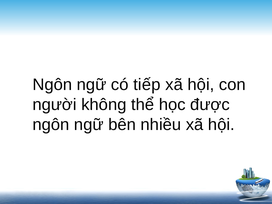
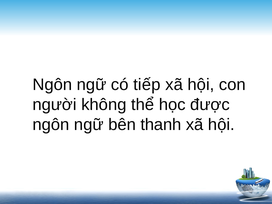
nhiều: nhiều -> thanh
